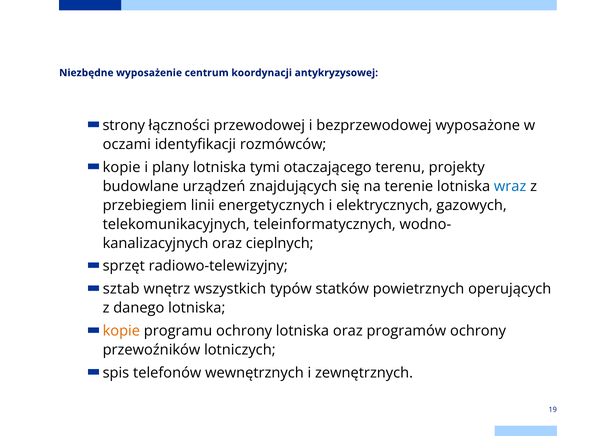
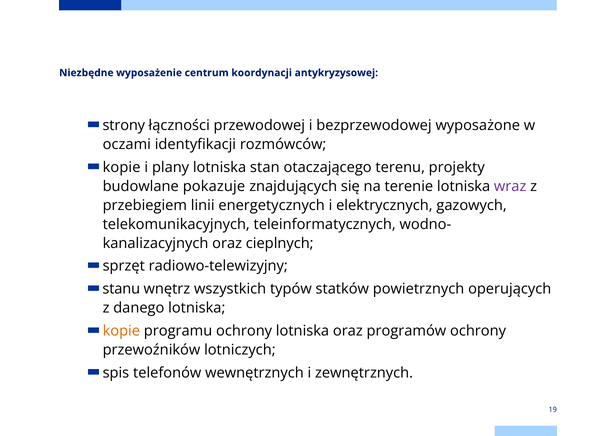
tymi: tymi -> stan
urządzeń: urządzeń -> pokazuje
wraz colour: blue -> purple
sztab: sztab -> stanu
